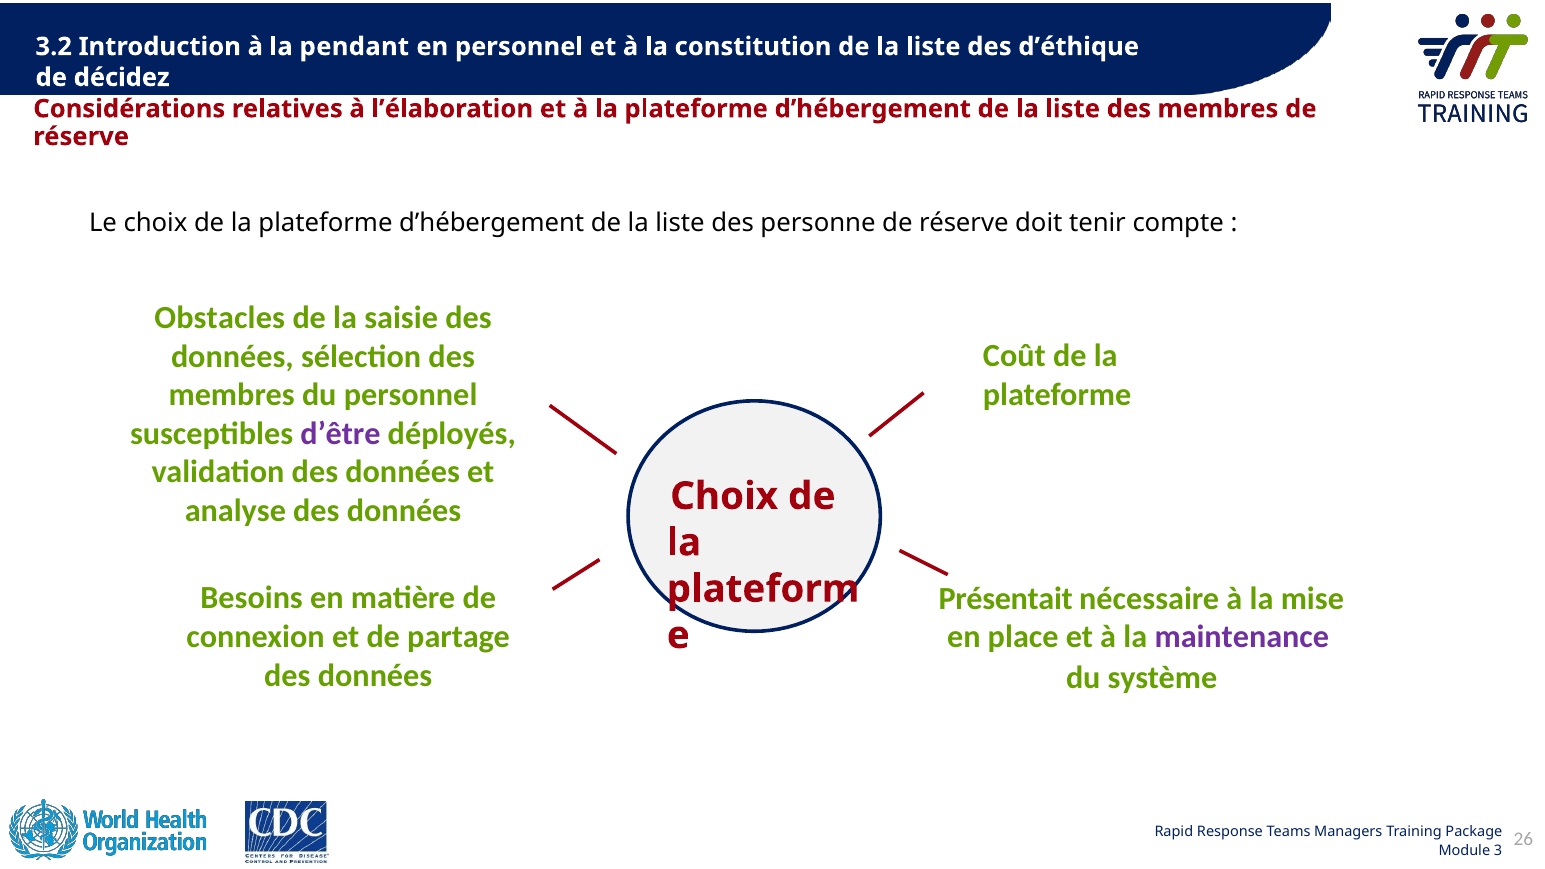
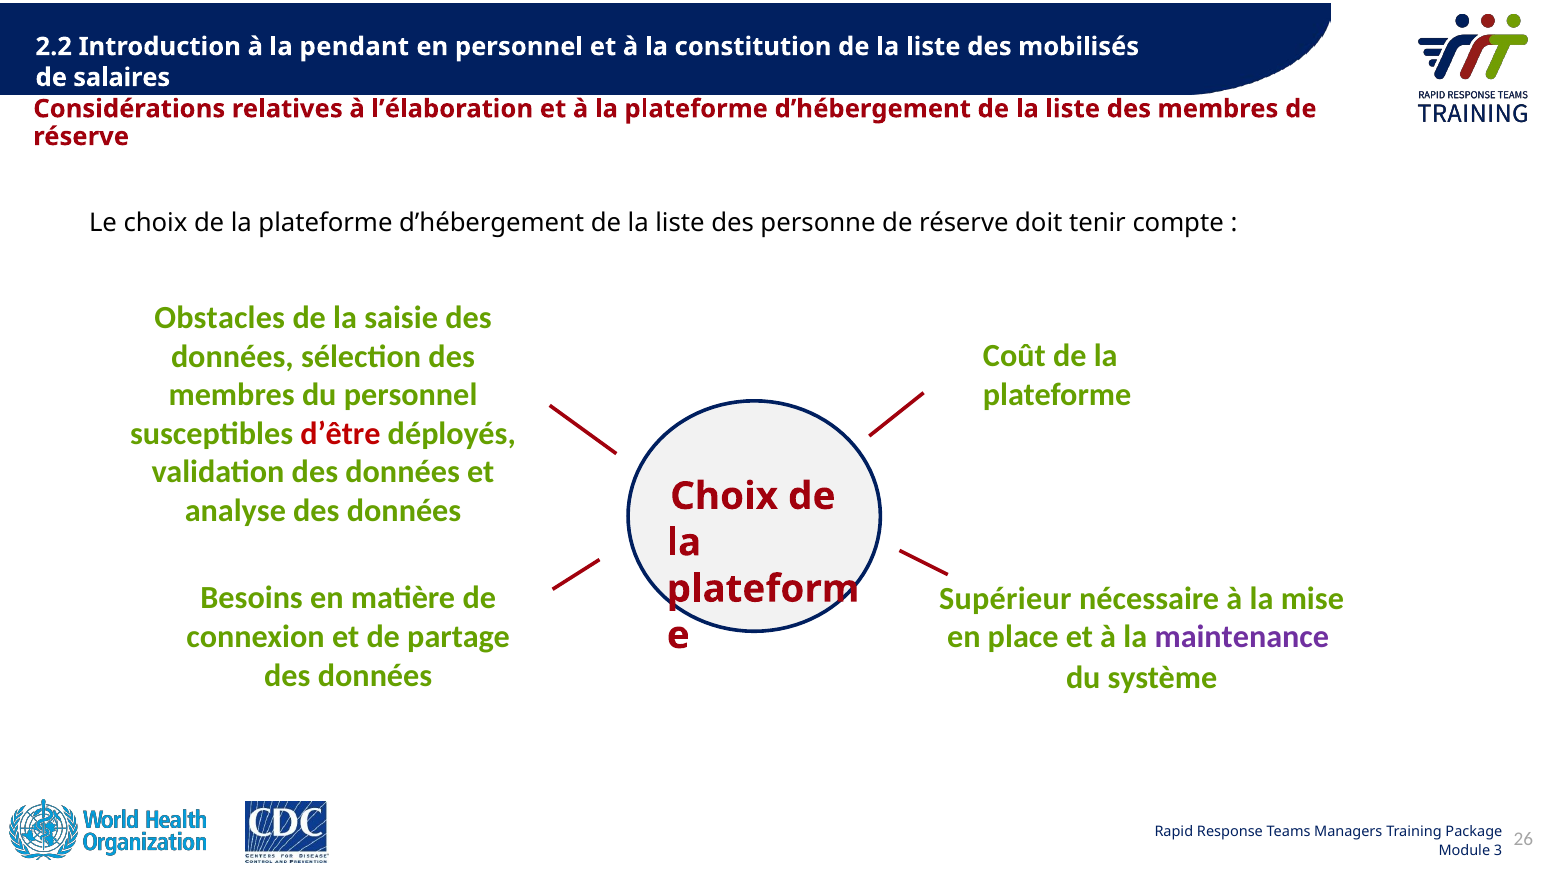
3.2: 3.2 -> 2.2
dʼéthique: dʼéthique -> mobilisés
décidez: décidez -> salaires
dʼêtre colour: purple -> red
Présentait: Présentait -> Supérieur
